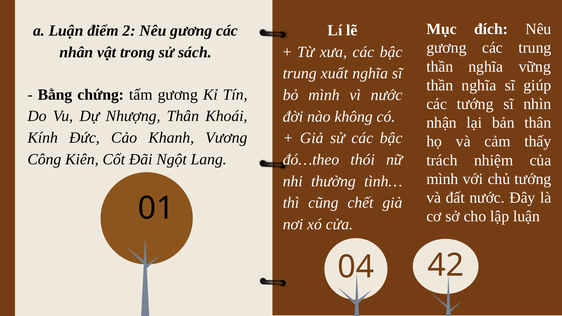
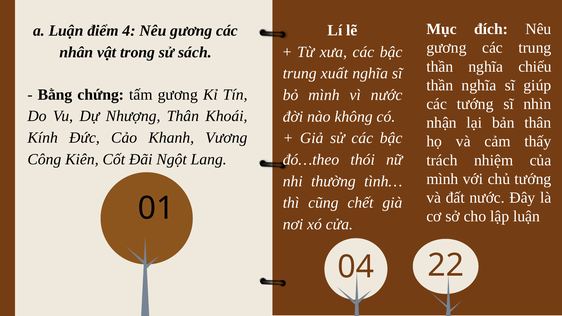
2: 2 -> 4
vững: vững -> chiếu
42: 42 -> 22
